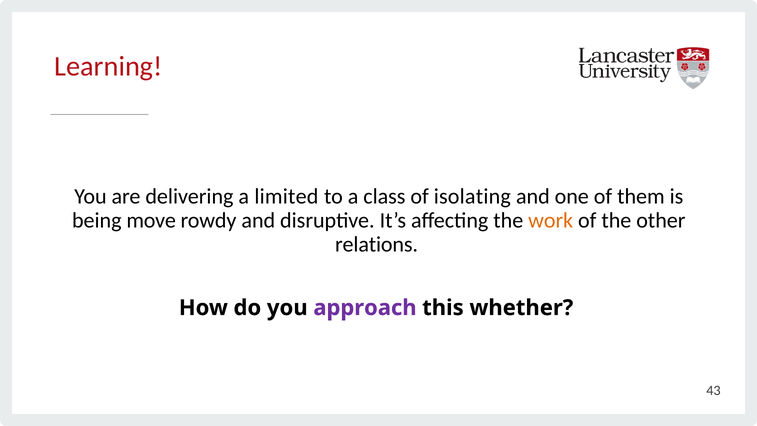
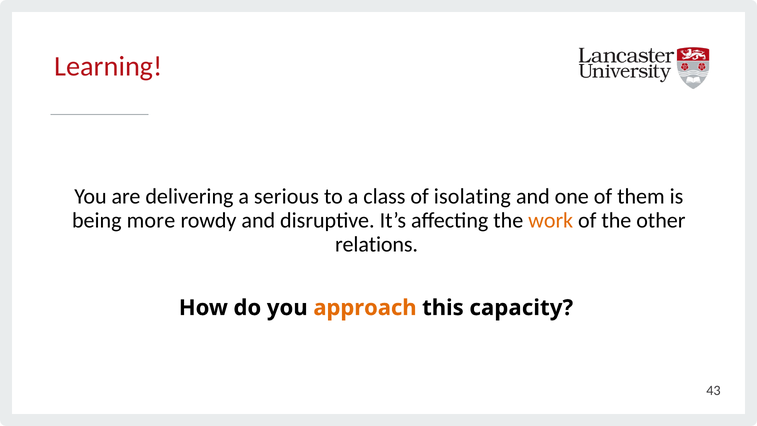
limited: limited -> serious
move: move -> more
approach colour: purple -> orange
whether: whether -> capacity
